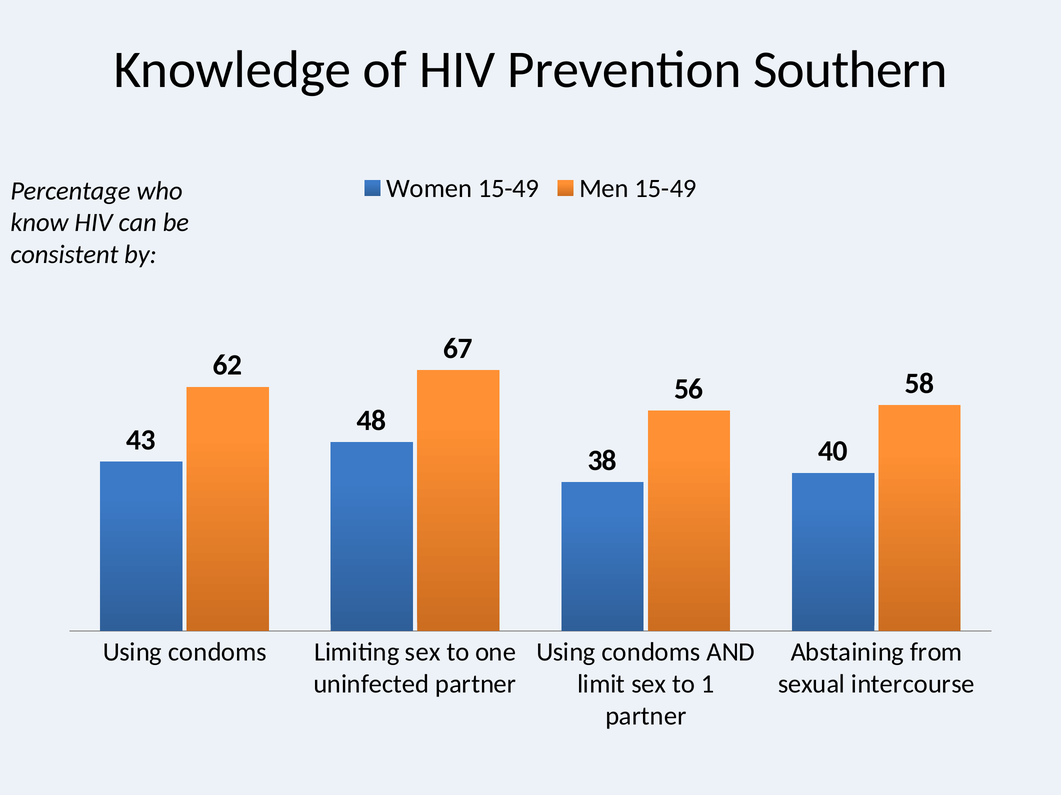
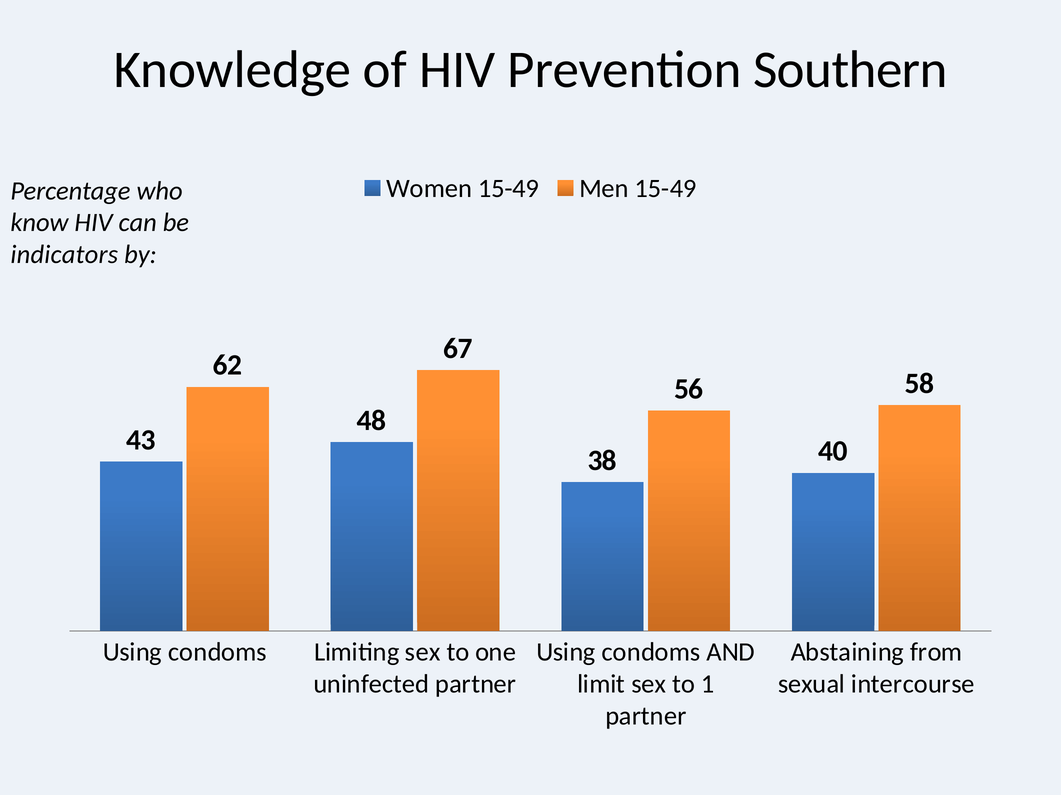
consistent: consistent -> indicators
